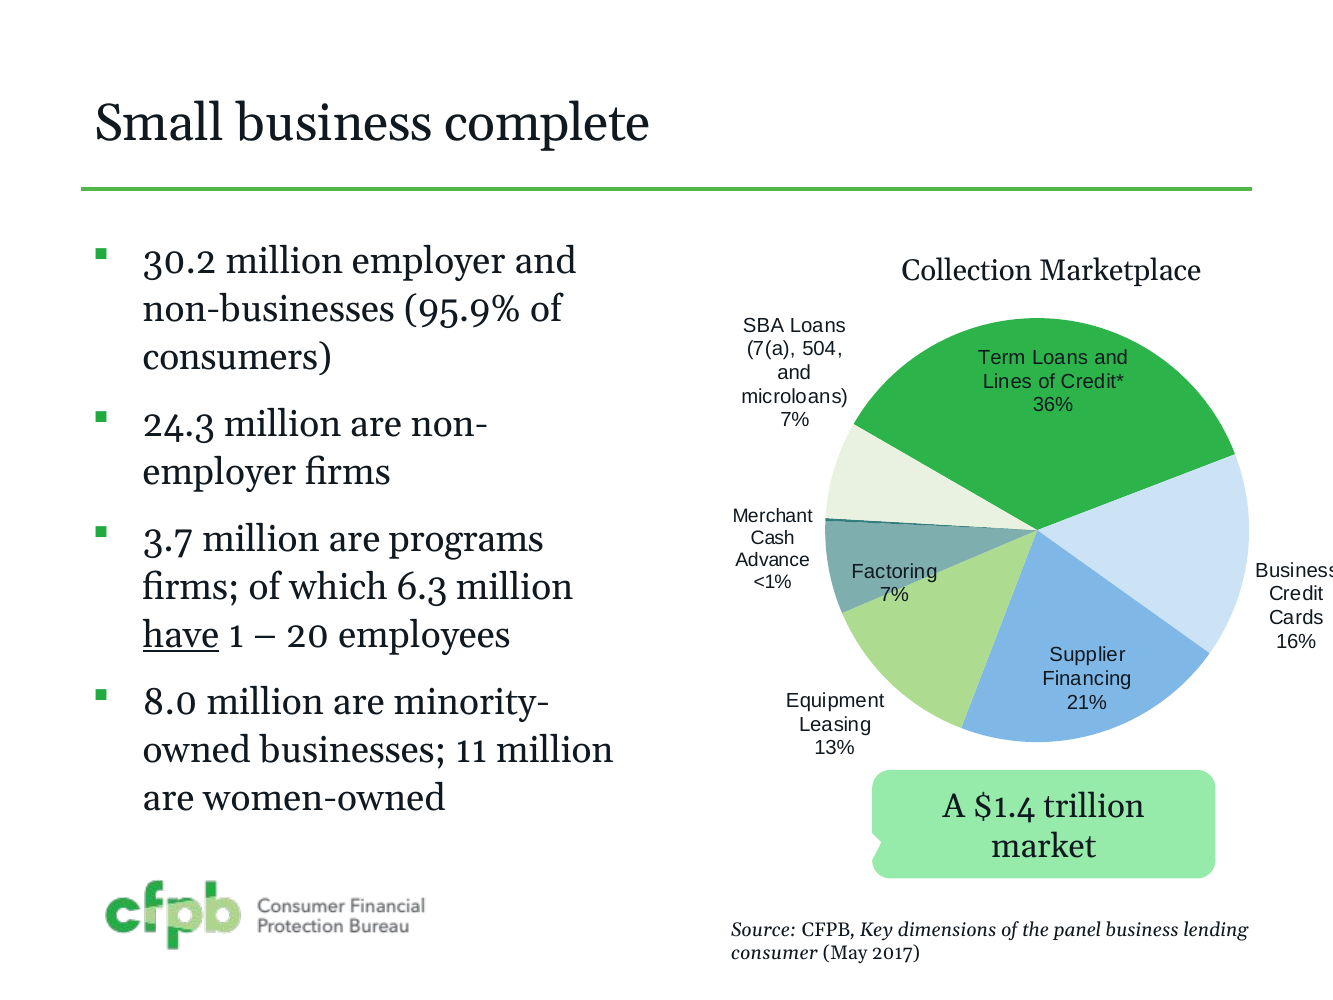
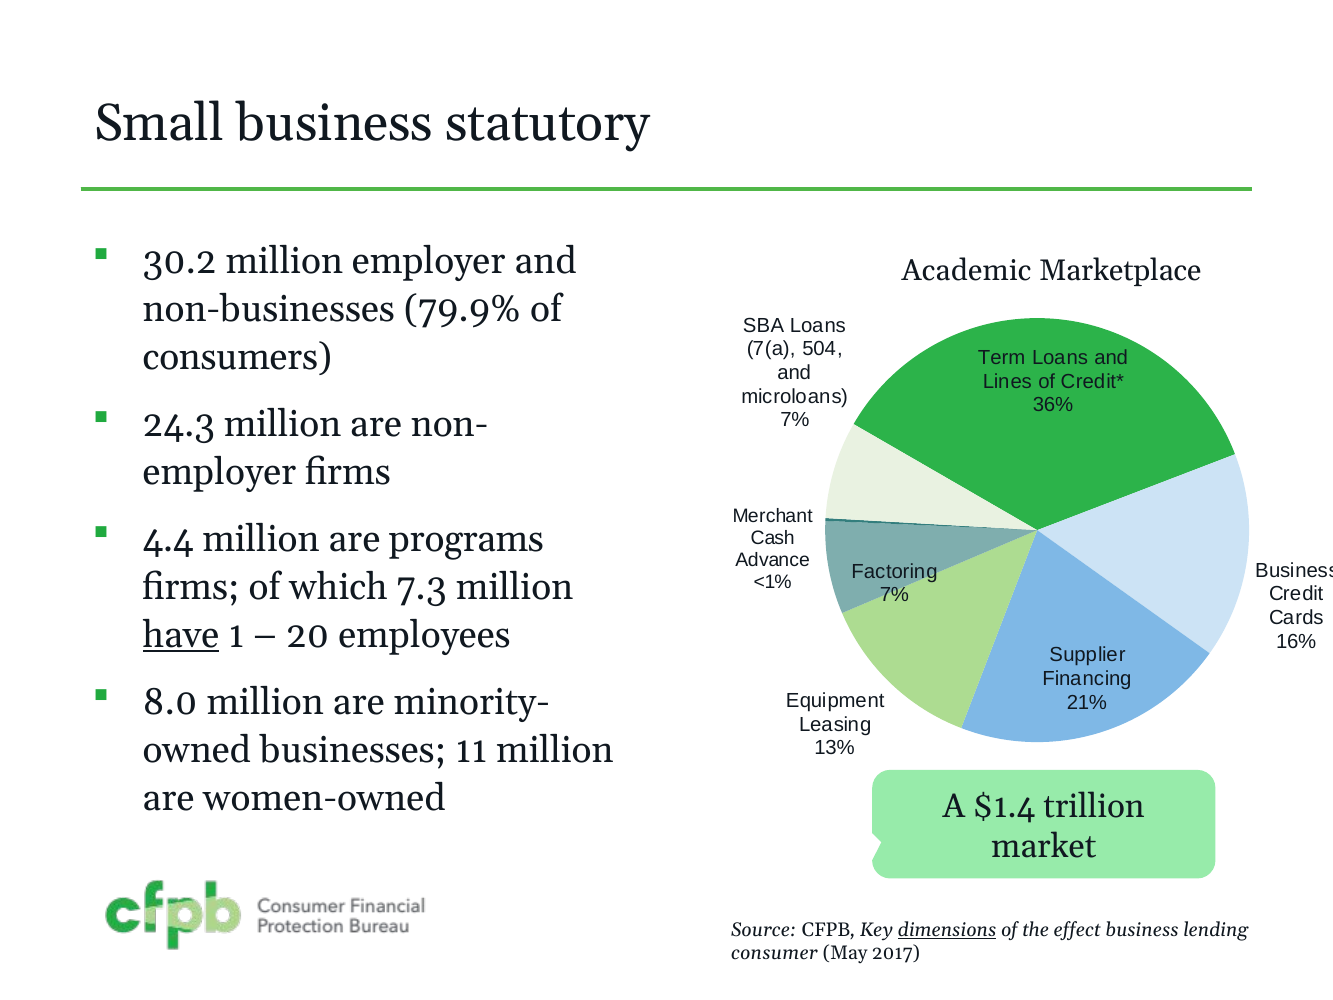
complete: complete -> statutory
Collection: Collection -> Academic
95.9%: 95.9% -> 79.9%
3.7: 3.7 -> 4.4
6.3: 6.3 -> 7.3
dimensions underline: none -> present
panel: panel -> effect
